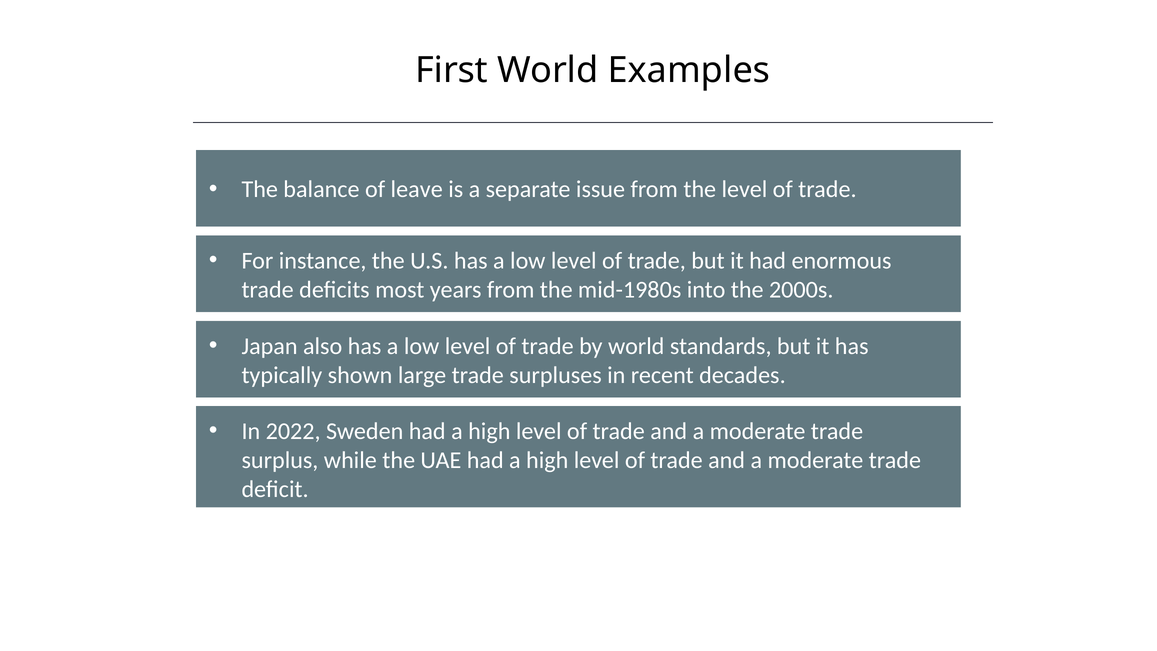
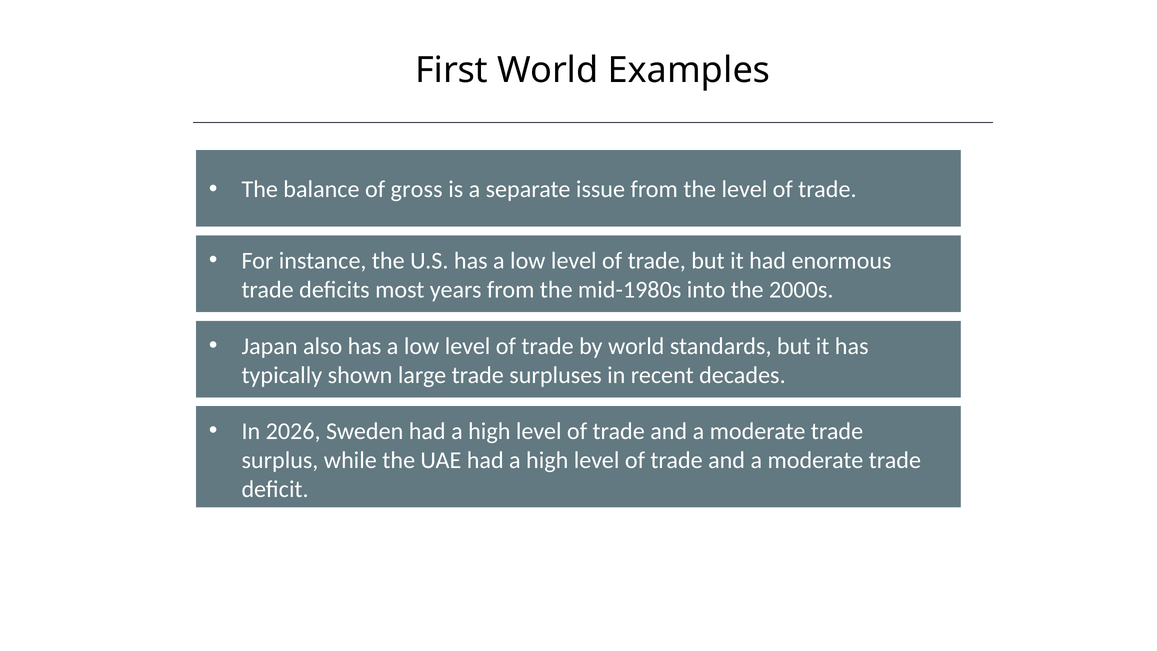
leave: leave -> gross
2022: 2022 -> 2026
